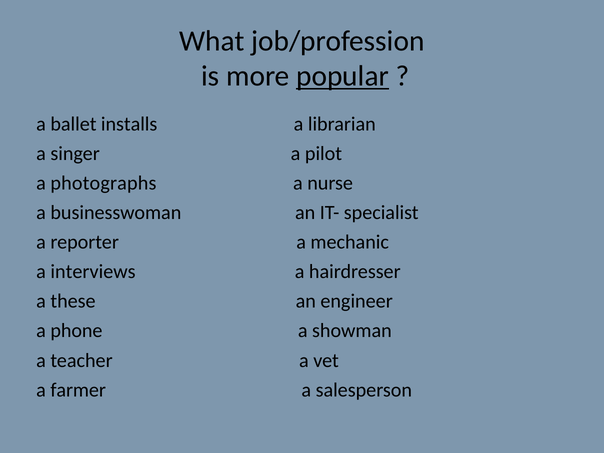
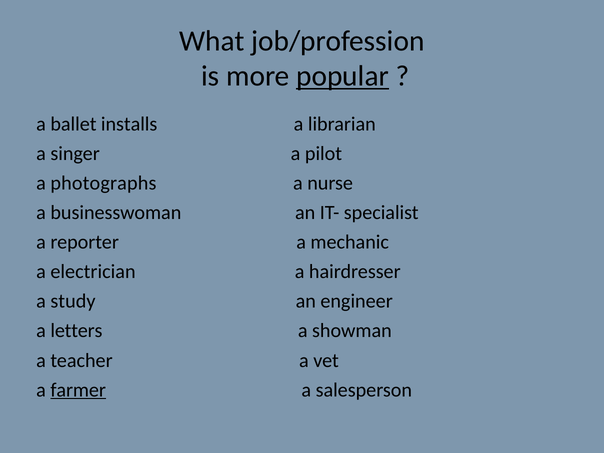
interviews: interviews -> electrician
these: these -> study
phone: phone -> letters
farmer underline: none -> present
